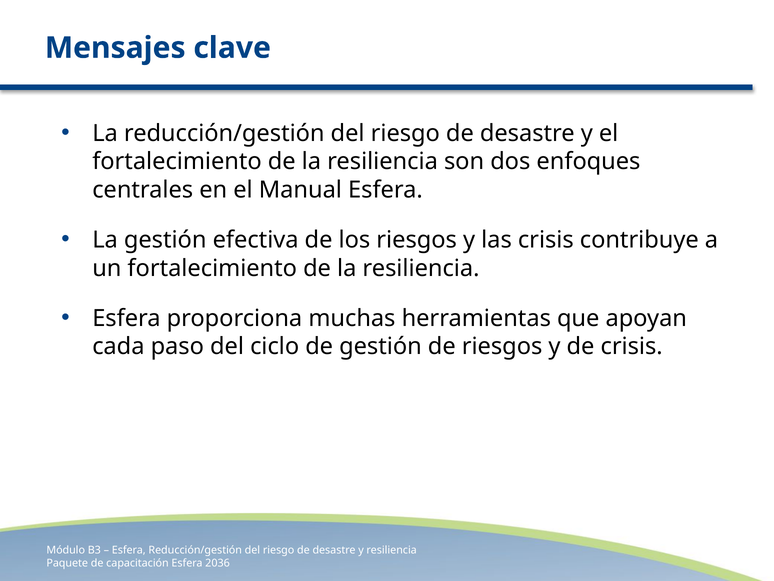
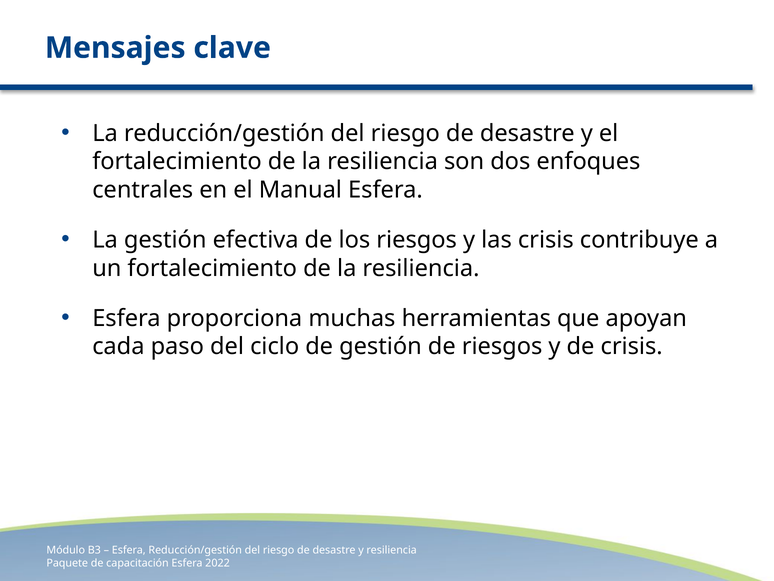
2036: 2036 -> 2022
